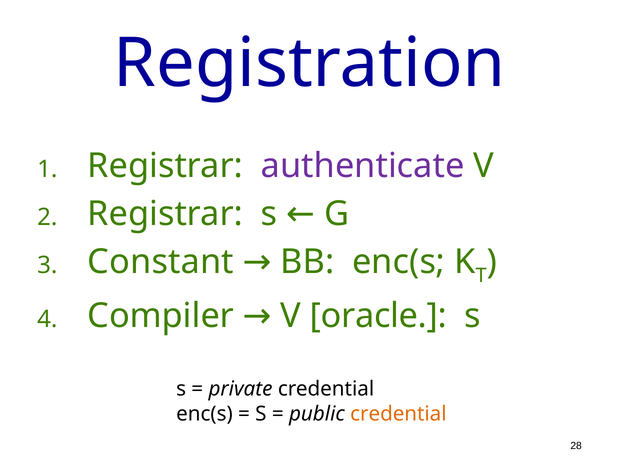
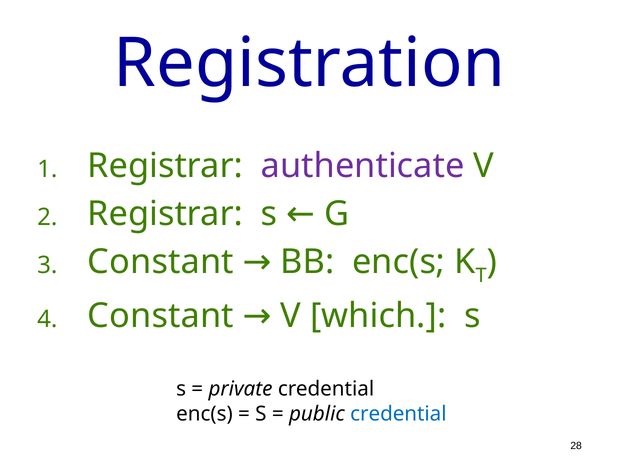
Compiler at (161, 315): Compiler -> Constant
oracle: oracle -> which
credential at (398, 413) colour: orange -> blue
